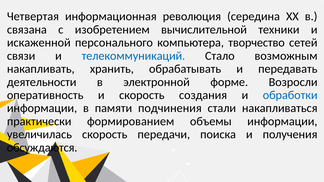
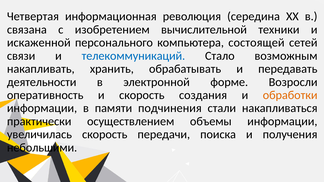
творчество: творчество -> состоящей
обработки colour: blue -> orange
формированием: формированием -> осуществлением
обсуждаются: обсуждаются -> небольшими
